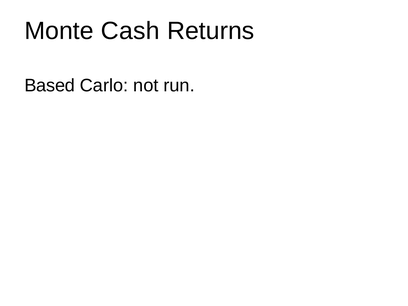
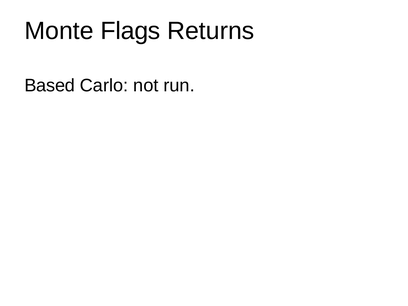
Cash: Cash -> Flags
